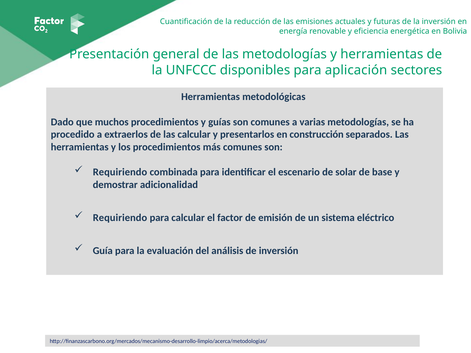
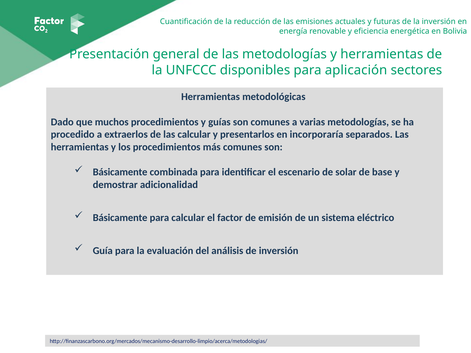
construcción: construcción -> incorporaría
Requiriendo at (120, 172): Requiriendo -> Básicamente
Requiriendo at (120, 218): Requiriendo -> Básicamente
